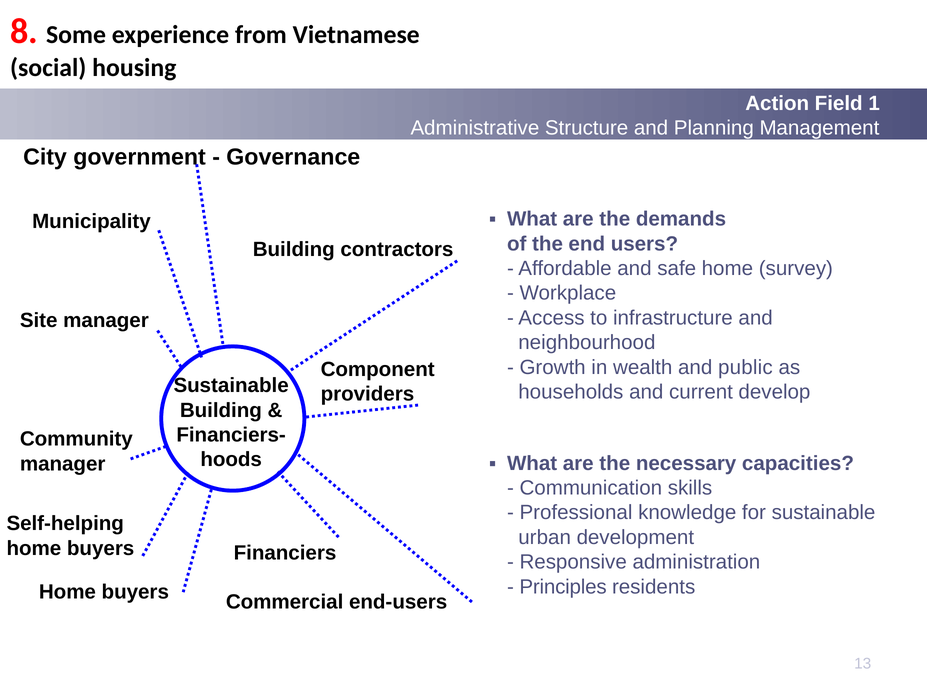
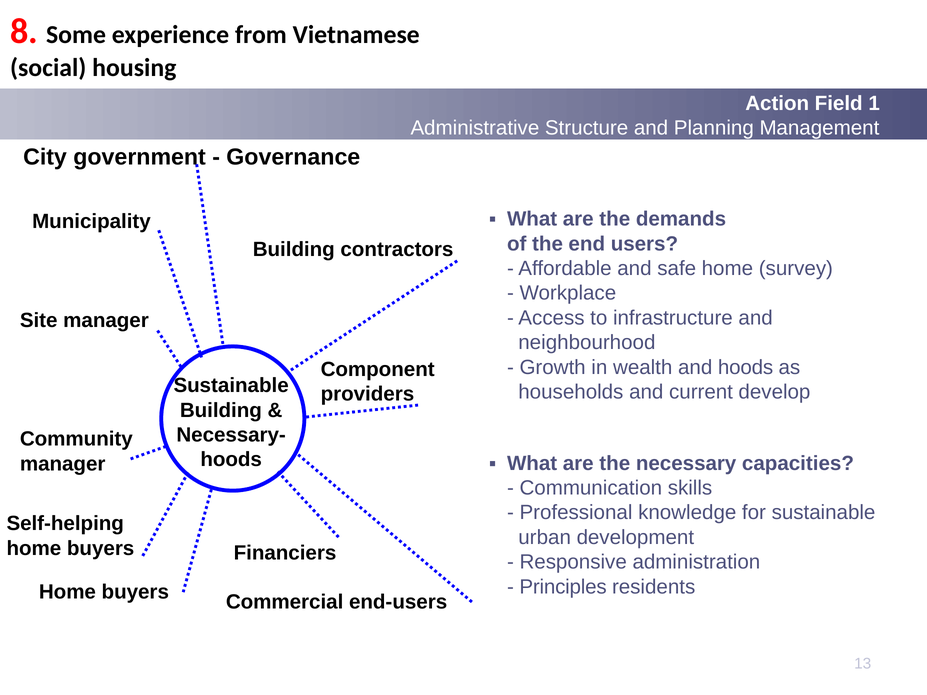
and public: public -> hoods
Financiers-: Financiers- -> Necessary-
